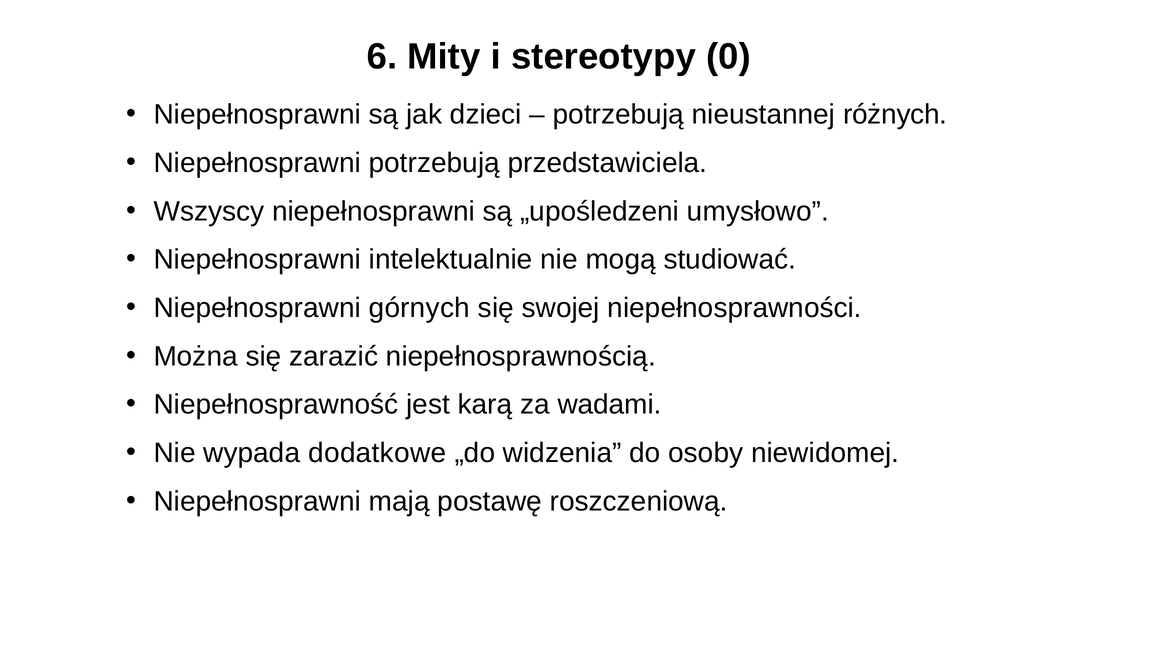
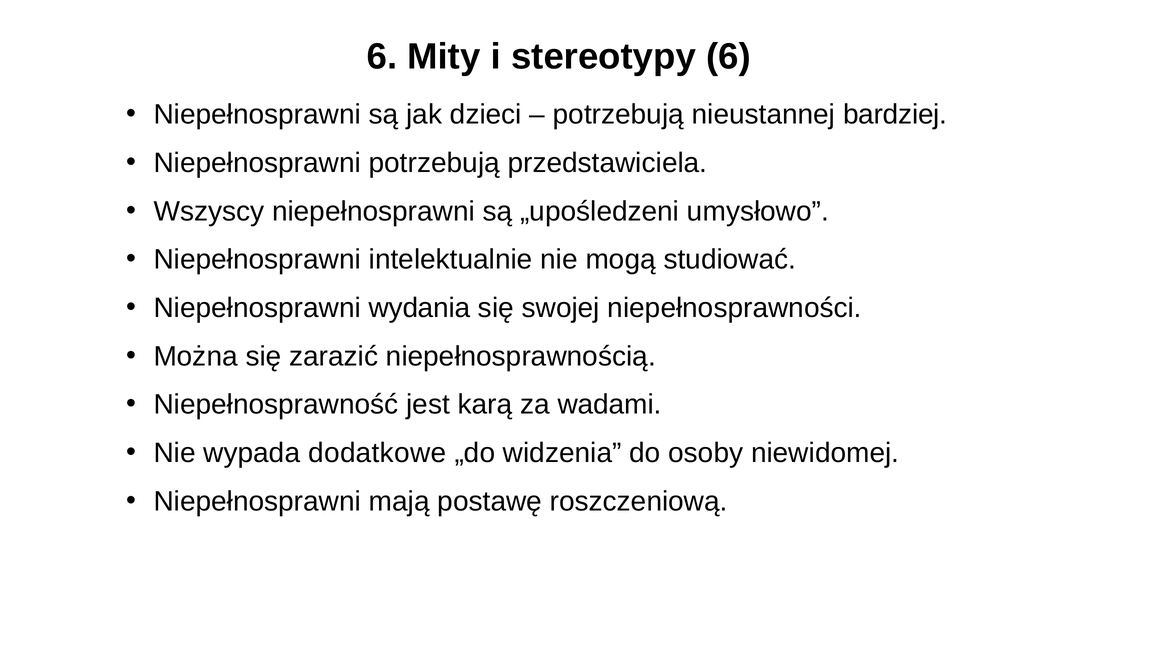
stereotypy 0: 0 -> 6
różnych: różnych -> bardziej
górnych: górnych -> wydania
